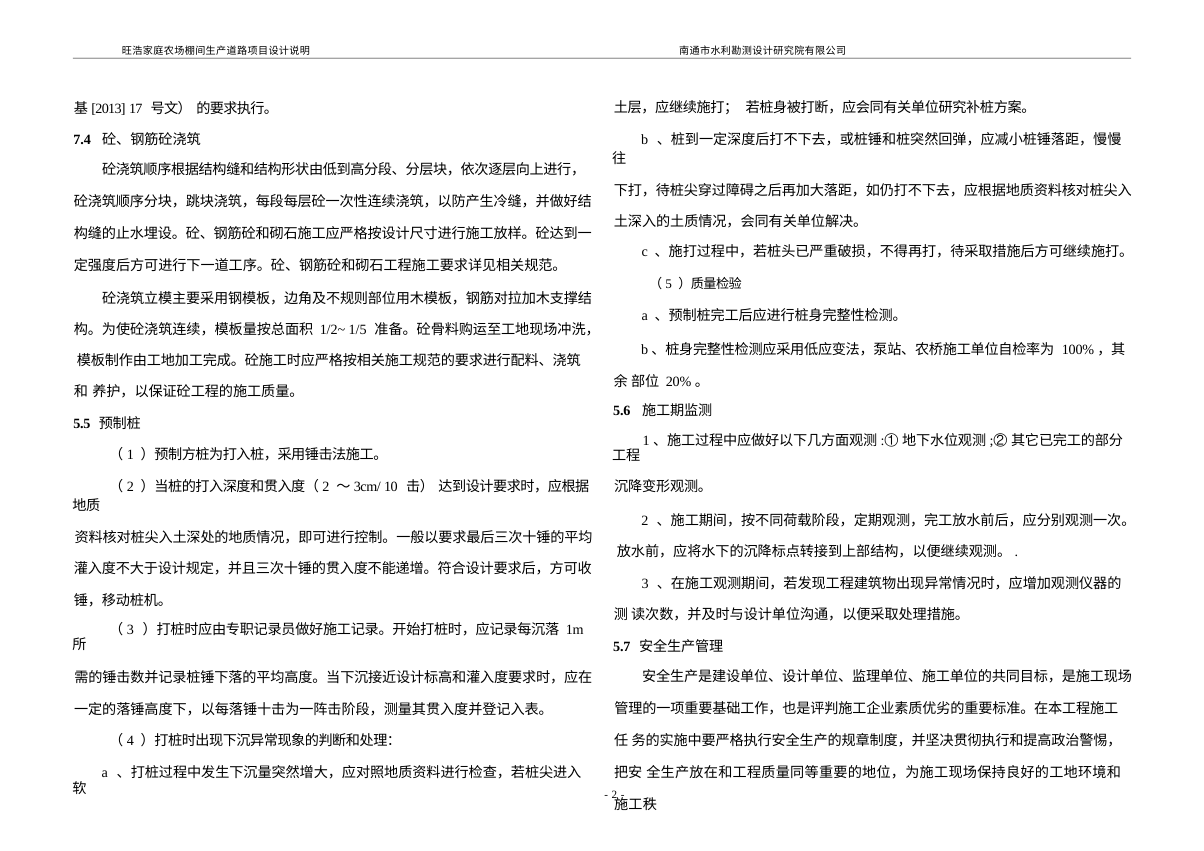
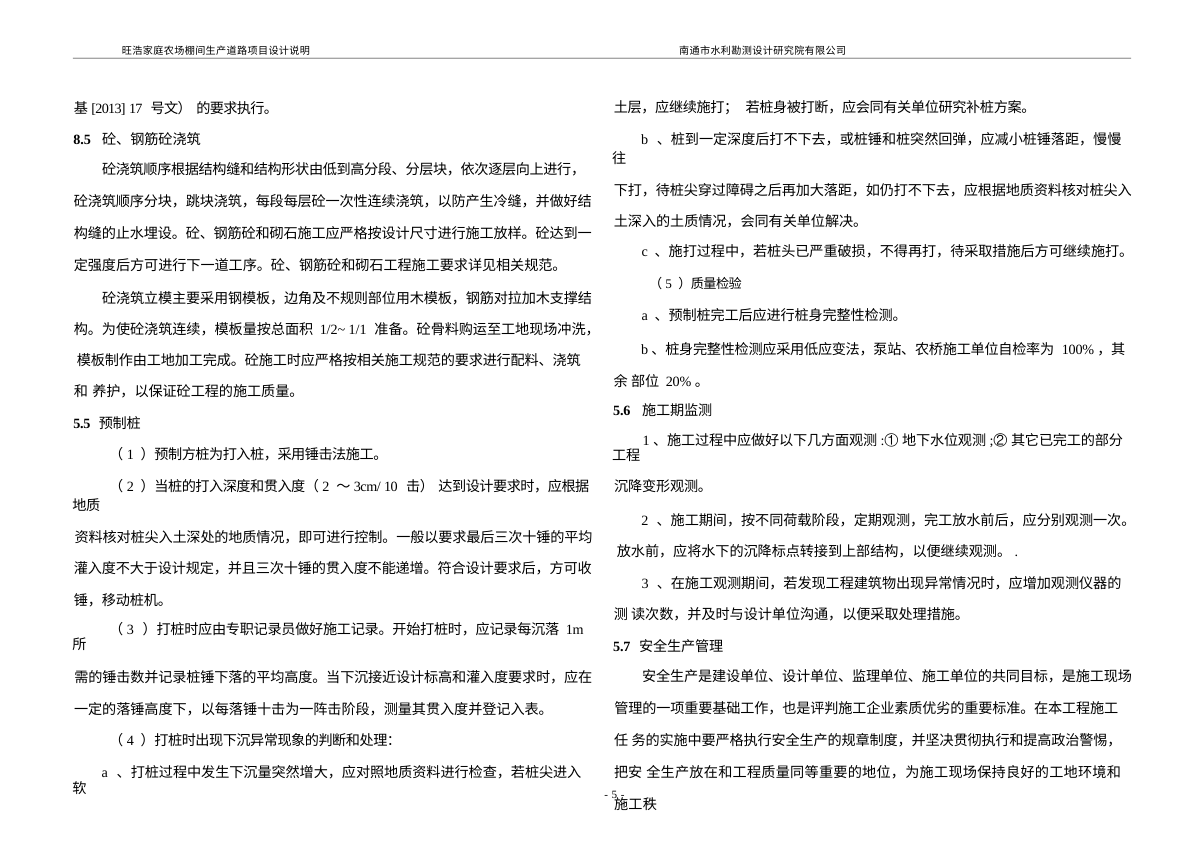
7.4: 7.4 -> 8.5
1/5: 1/5 -> 1/1
2 at (614, 795): 2 -> 5
